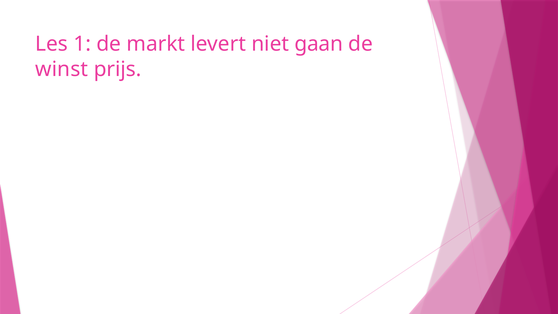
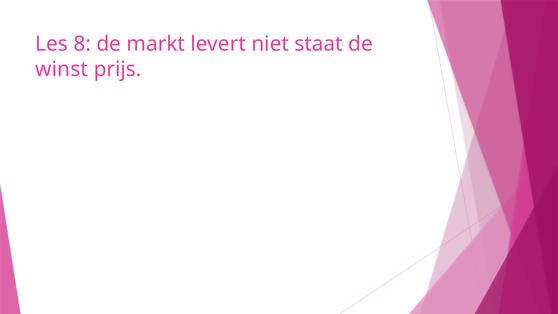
1: 1 -> 8
gaan: gaan -> staat
